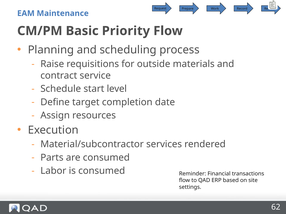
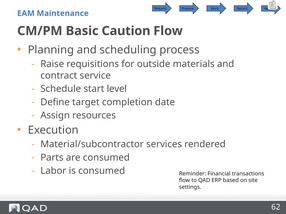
Priority: Priority -> Caution
